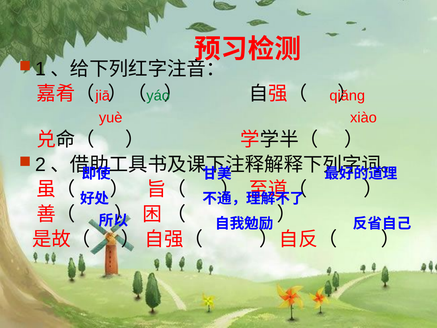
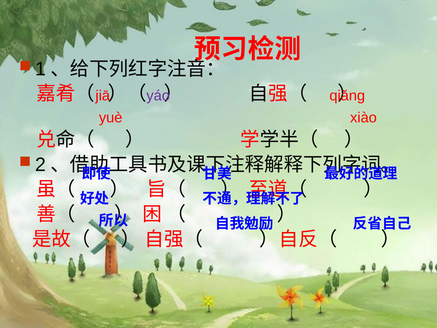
yáo colour: green -> purple
